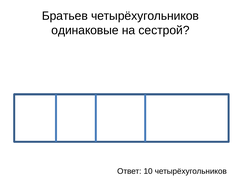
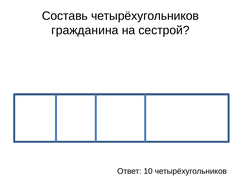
Братьев: Братьев -> Составь
одинаковые: одинаковые -> гражданина
